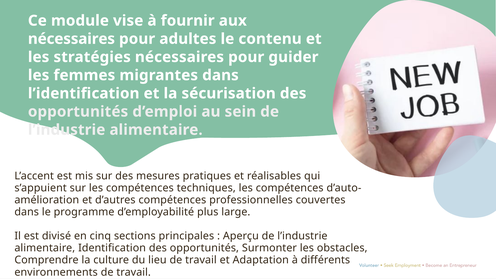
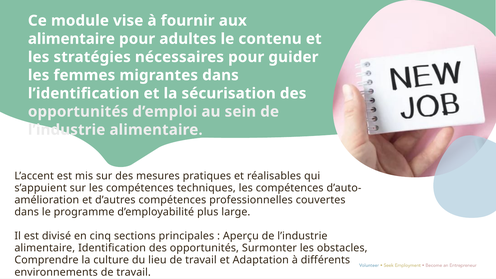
nécessaires at (71, 39): nécessaires -> alimentaire
